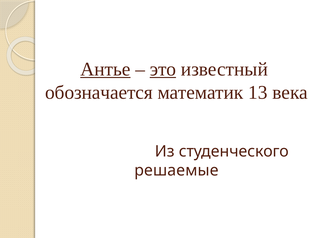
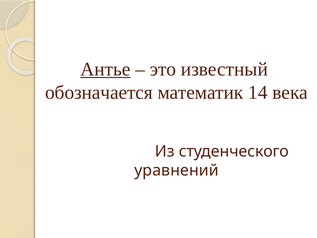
это underline: present -> none
13: 13 -> 14
решаемые: решаемые -> уравнений
